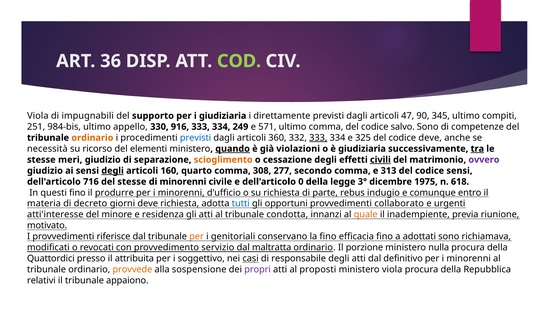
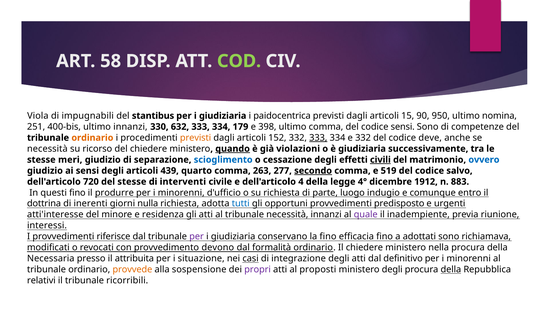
36: 36 -> 58
supporto: supporto -> stantibus
direttamente: direttamente -> paidocentrica
47: 47 -> 15
345: 345 -> 950
compiti: compiti -> nomina
984-bis: 984-bis -> 400-bis
ultimo appello: appello -> innanzi
916: 916 -> 632
249: 249 -> 179
571: 571 -> 398
codice salvo: salvo -> sensi
previsti at (196, 138) colour: blue -> orange
360: 360 -> 152
e 325: 325 -> 332
del elementi: elementi -> chiedere
tra underline: present -> none
scioglimento colour: orange -> blue
ovvero colour: purple -> blue
degli at (113, 171) underline: present -> none
160: 160 -> 439
308: 308 -> 263
secondo underline: none -> present
313: 313 -> 519
codice sensi: sensi -> salvo
716: 716 -> 720
di minorenni: minorenni -> interventi
0: 0 -> 4
3°: 3° -> 4°
1975: 1975 -> 1912
618: 618 -> 883
rebus: rebus -> luogo
materia: materia -> dottrina
decreto: decreto -> inerenti
giorni deve: deve -> nulla
collaborato: collaborato -> predisposto
tribunale condotta: condotta -> necessità
quale colour: orange -> purple
motivato: motivato -> interessi
per at (197, 236) colour: orange -> purple
genitoriali at (233, 236): genitoriali -> giudiziaria
servizio: servizio -> devono
maltratta: maltratta -> formalità
Il porzione: porzione -> chiedere
nulla: nulla -> nella
Quattordici: Quattordici -> Necessaria
soggettivo: soggettivo -> situazione
responsabile: responsabile -> integrazione
ministero viola: viola -> degli
della at (451, 269) underline: none -> present
appaiono: appaiono -> ricorribili
